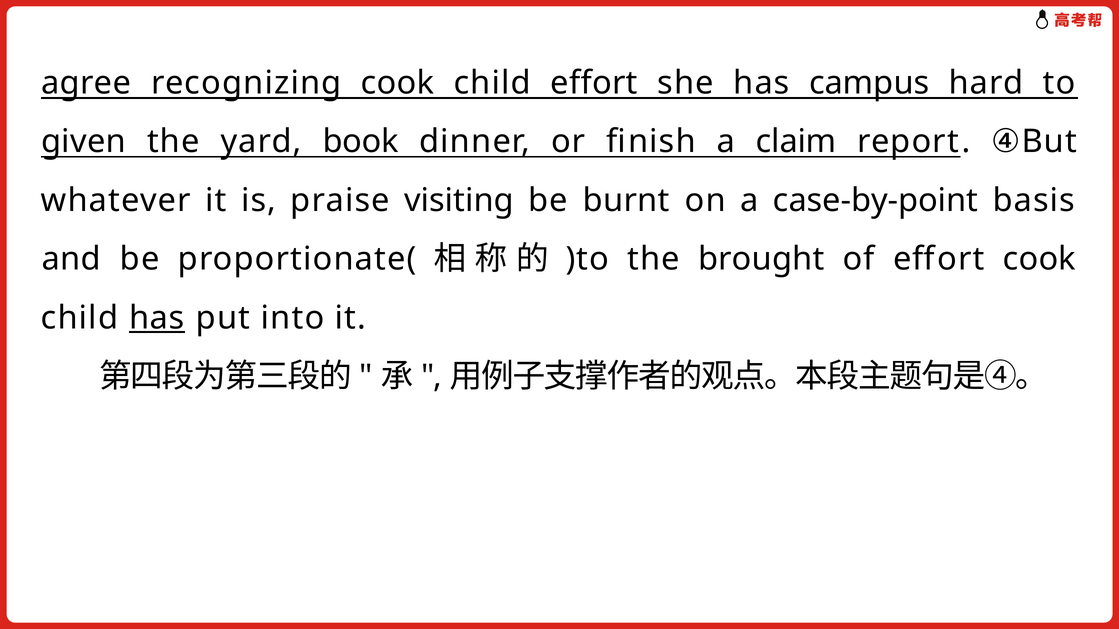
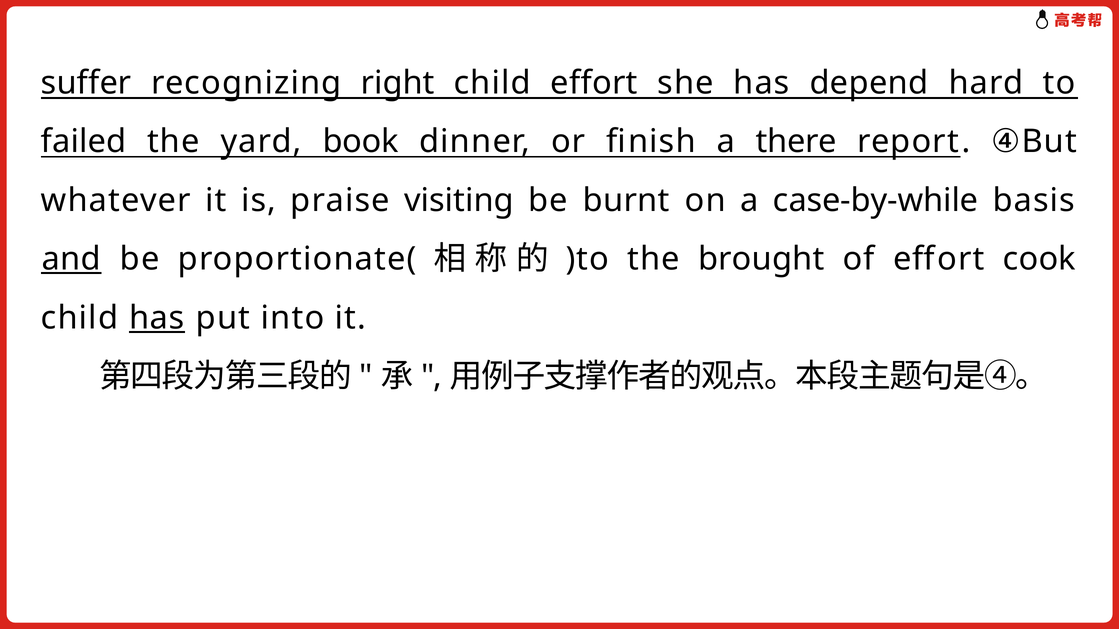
agree: agree -> suffer
recognizing cook: cook -> right
campus: campus -> depend
given: given -> failed
claim: claim -> there
case-by-point: case-by-point -> case-by-while
and underline: none -> present
